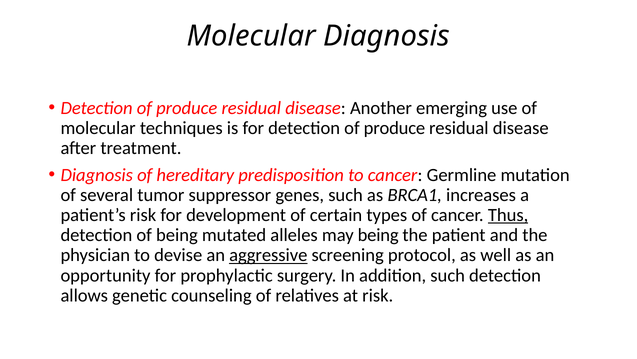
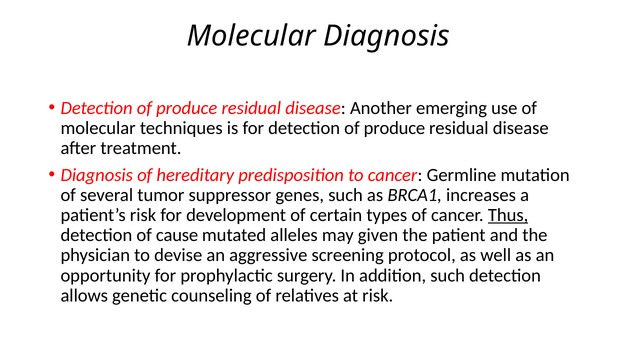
of being: being -> cause
may being: being -> given
aggressive underline: present -> none
